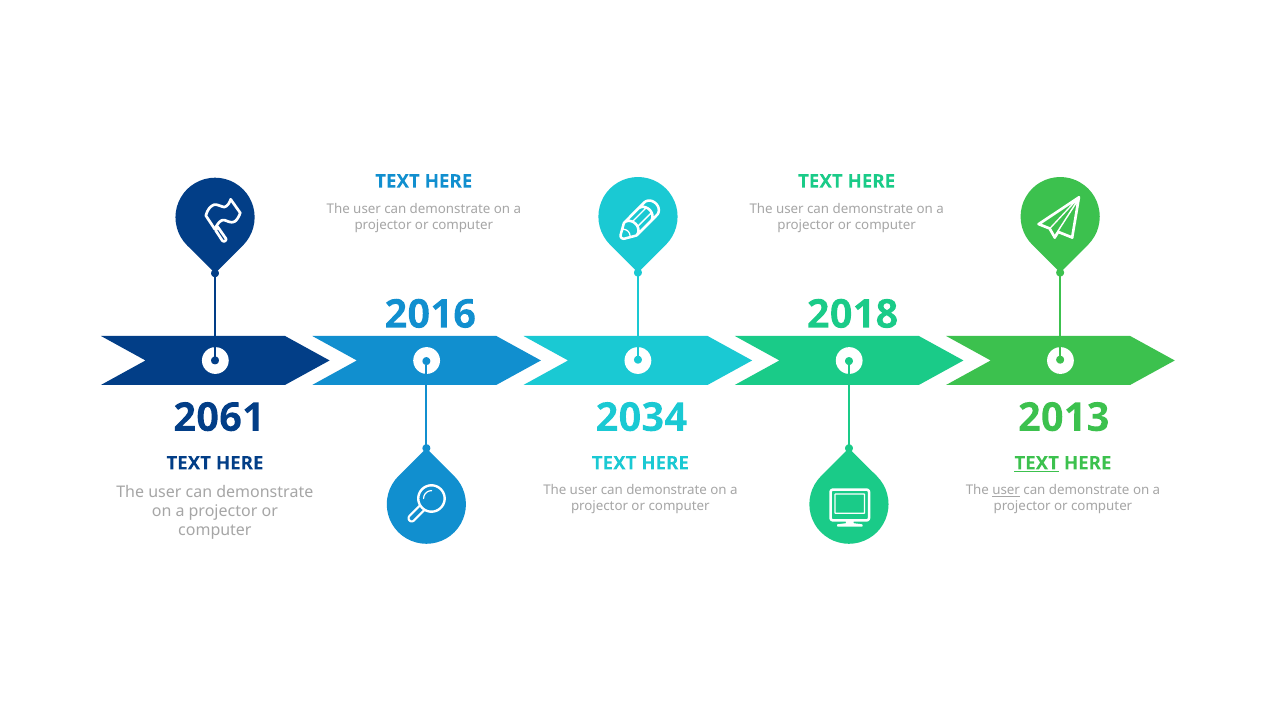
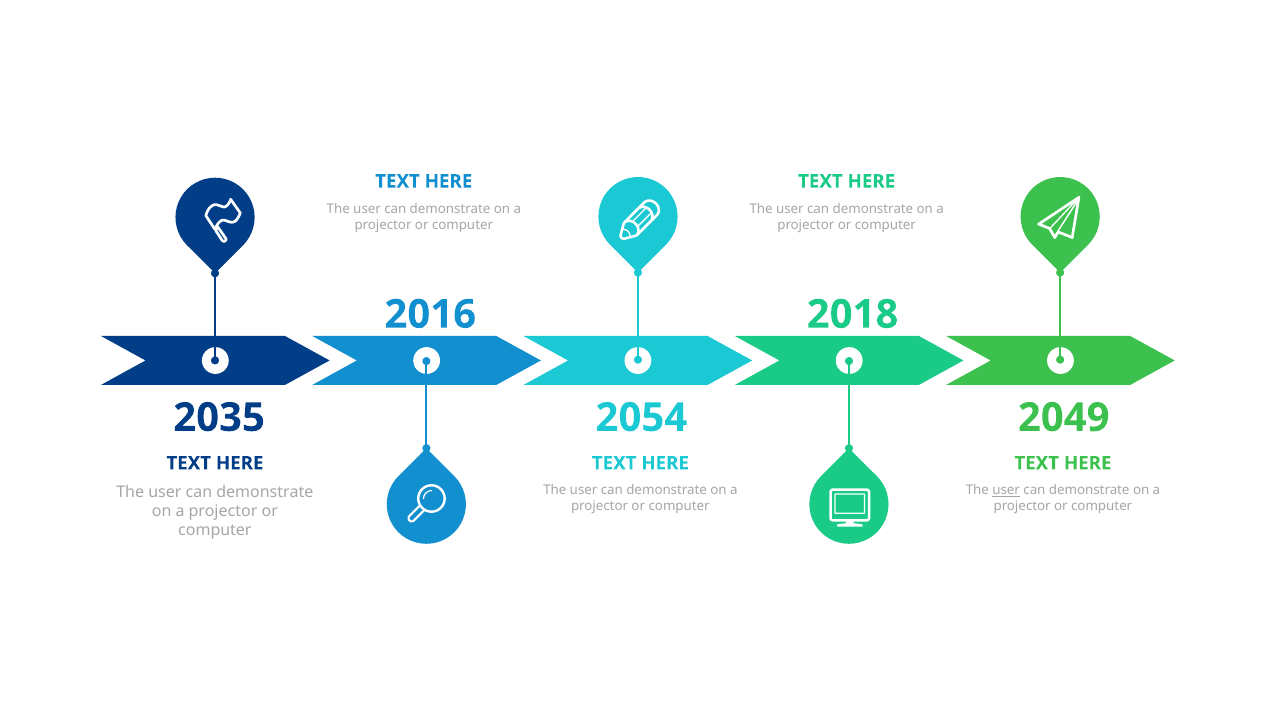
2061: 2061 -> 2035
2034: 2034 -> 2054
2013: 2013 -> 2049
TEXT at (1037, 463) underline: present -> none
